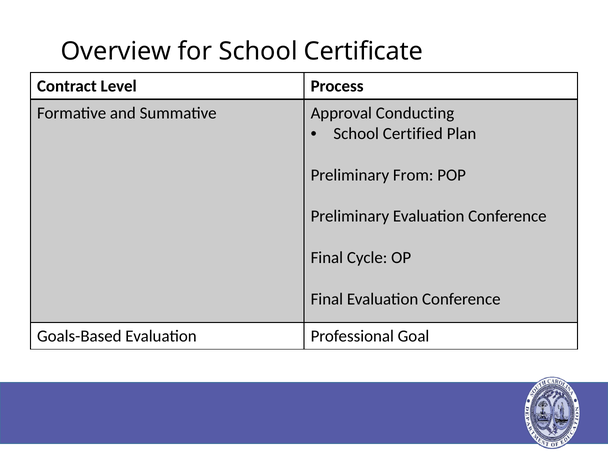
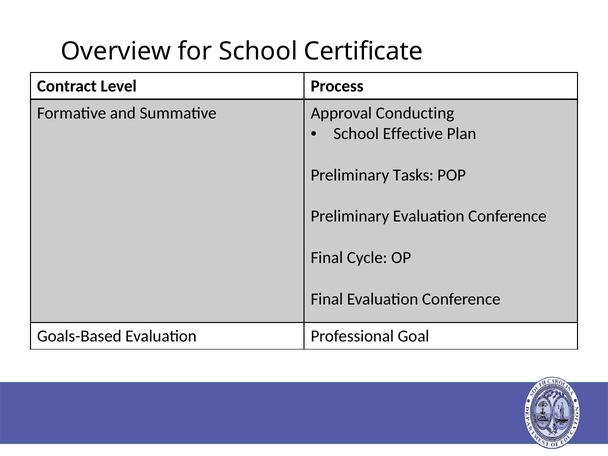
Certified: Certified -> Effective
From: From -> Tasks
